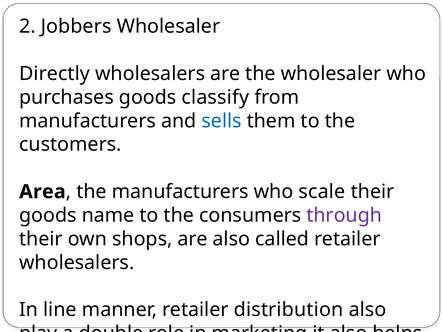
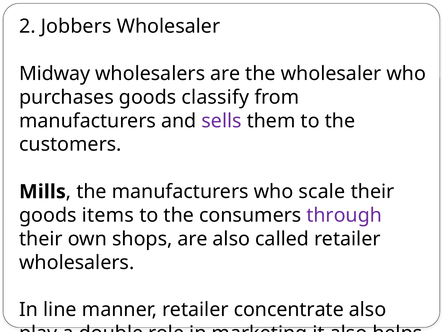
Directly: Directly -> Midway
sells colour: blue -> purple
Area: Area -> Mills
name: name -> items
distribution: distribution -> concentrate
